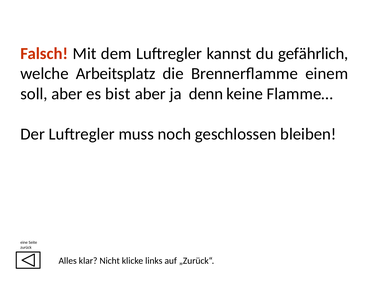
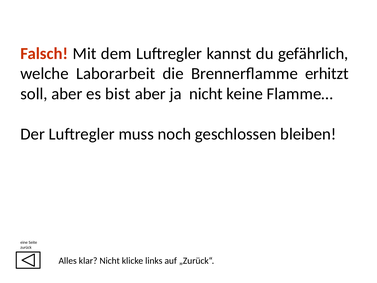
Arbeitsplatz: Arbeitsplatz -> Laborarbeit
einem: einem -> erhitzt
ja denn: denn -> nicht
